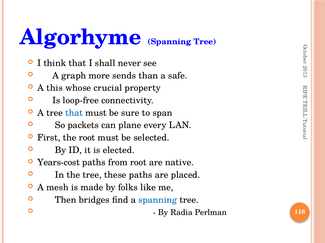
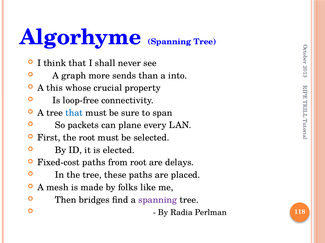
safe: safe -> into
Years-cost: Years-cost -> Fixed-cost
native: native -> delays
spanning at (158, 200) colour: blue -> purple
